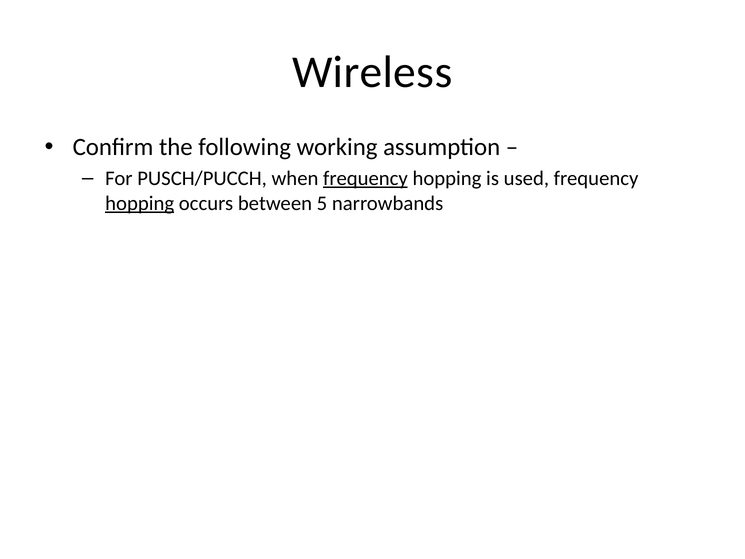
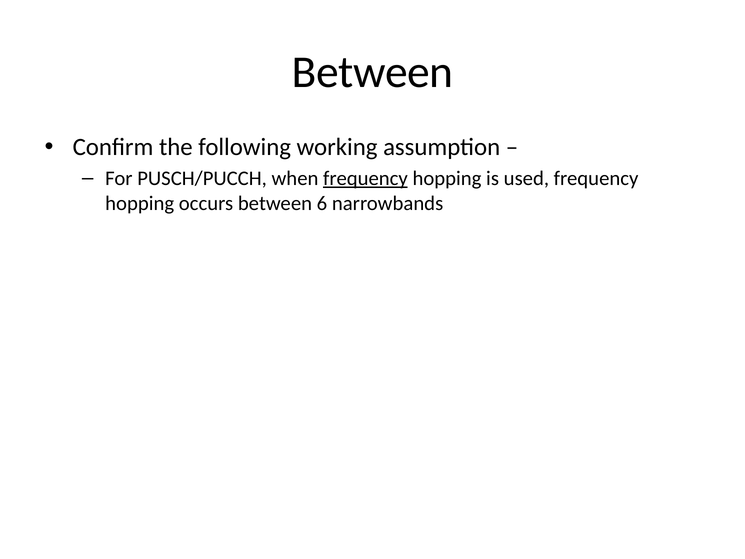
Wireless at (372, 72): Wireless -> Between
hopping at (140, 203) underline: present -> none
5: 5 -> 6
